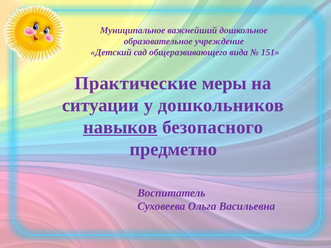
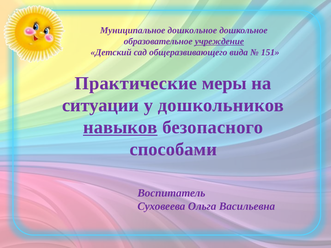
Муниципальное важнейший: важнейший -> дошкольное
учреждение underline: none -> present
предметно: предметно -> способами
